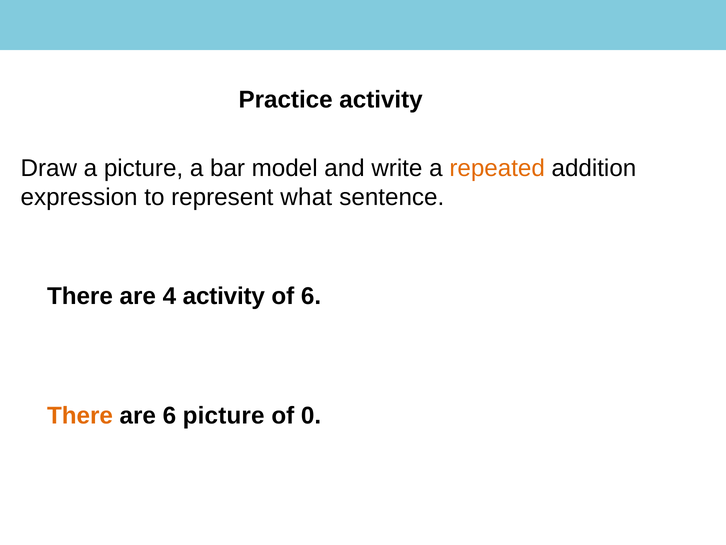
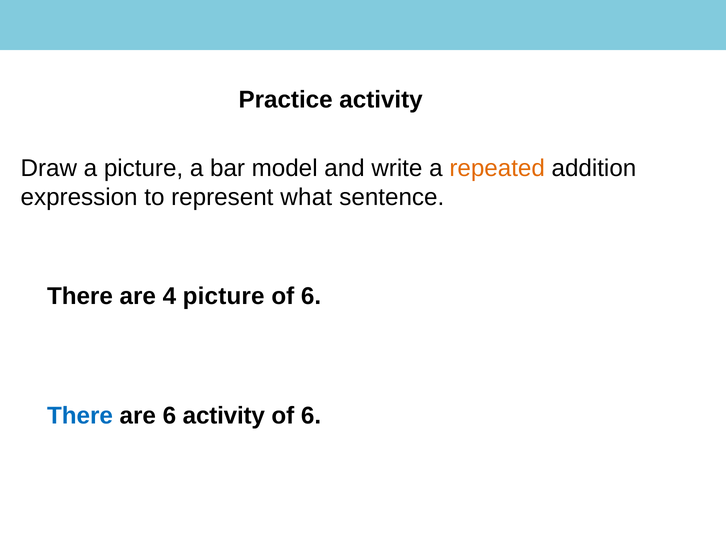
4 activity: activity -> picture
There at (80, 415) colour: orange -> blue
6 picture: picture -> activity
0 at (311, 415): 0 -> 6
